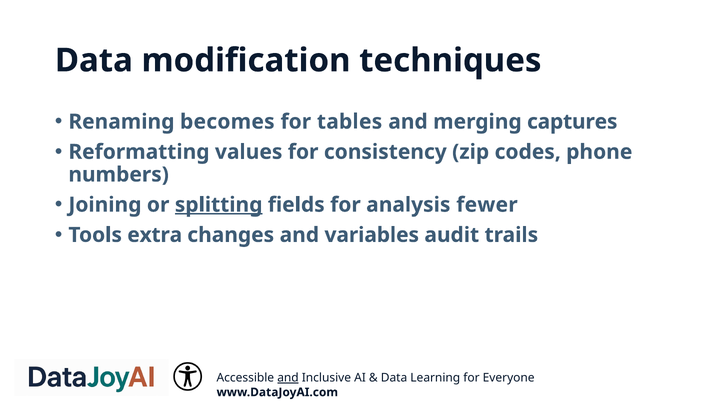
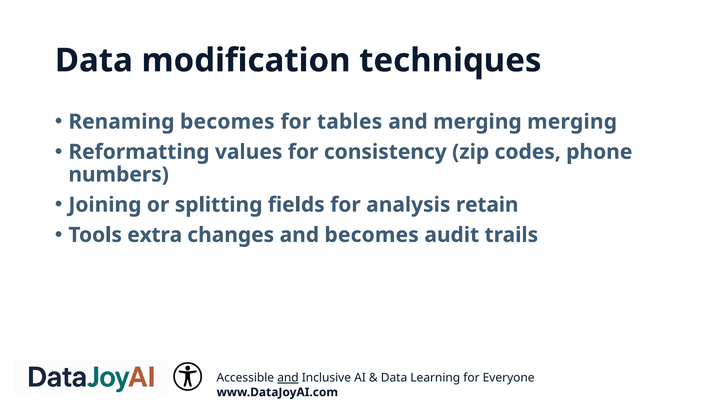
merging captures: captures -> merging
splitting underline: present -> none
fewer: fewer -> retain
and variables: variables -> becomes
